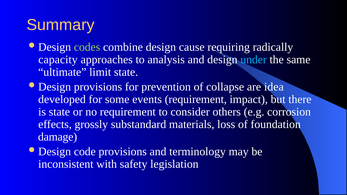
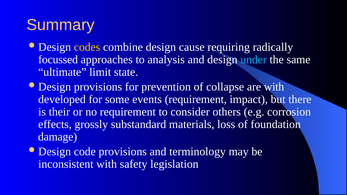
codes colour: light green -> yellow
capacity: capacity -> focussed
are idea: idea -> with
is state: state -> their
